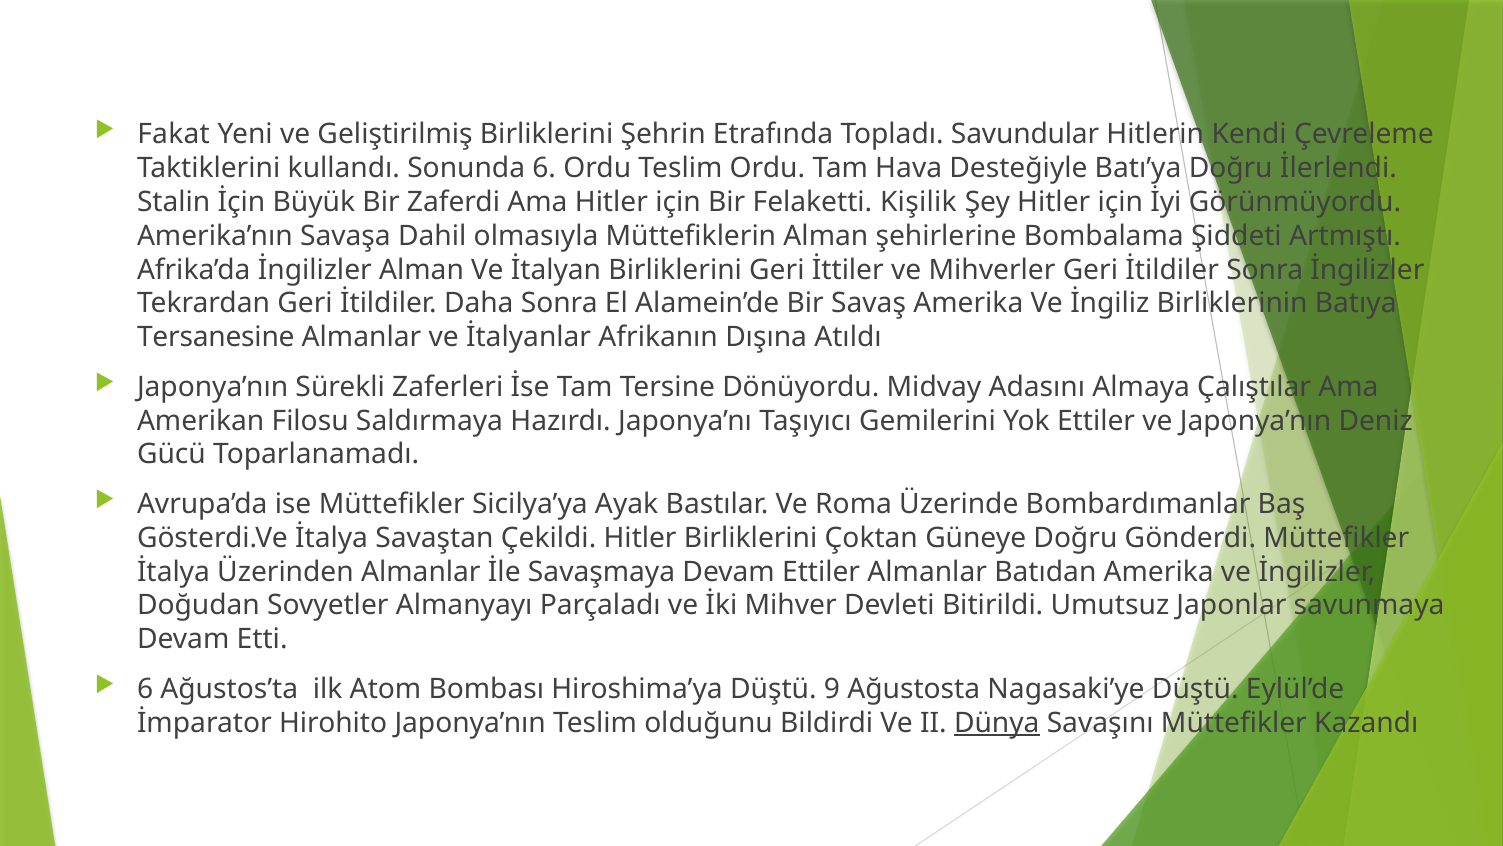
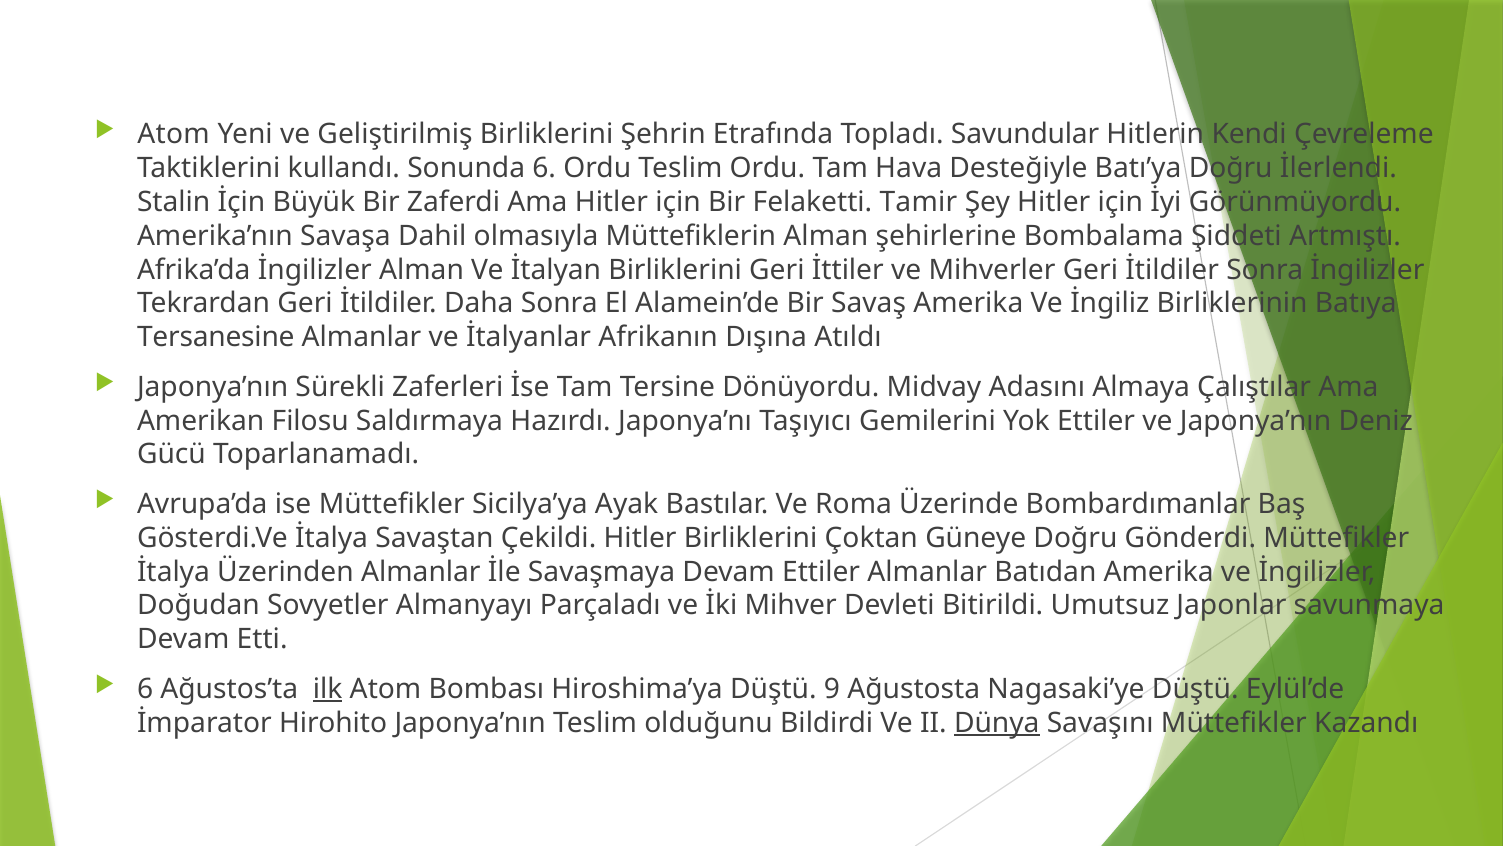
Fakat at (174, 134): Fakat -> Atom
Kişilik: Kişilik -> Tamir
ilk underline: none -> present
